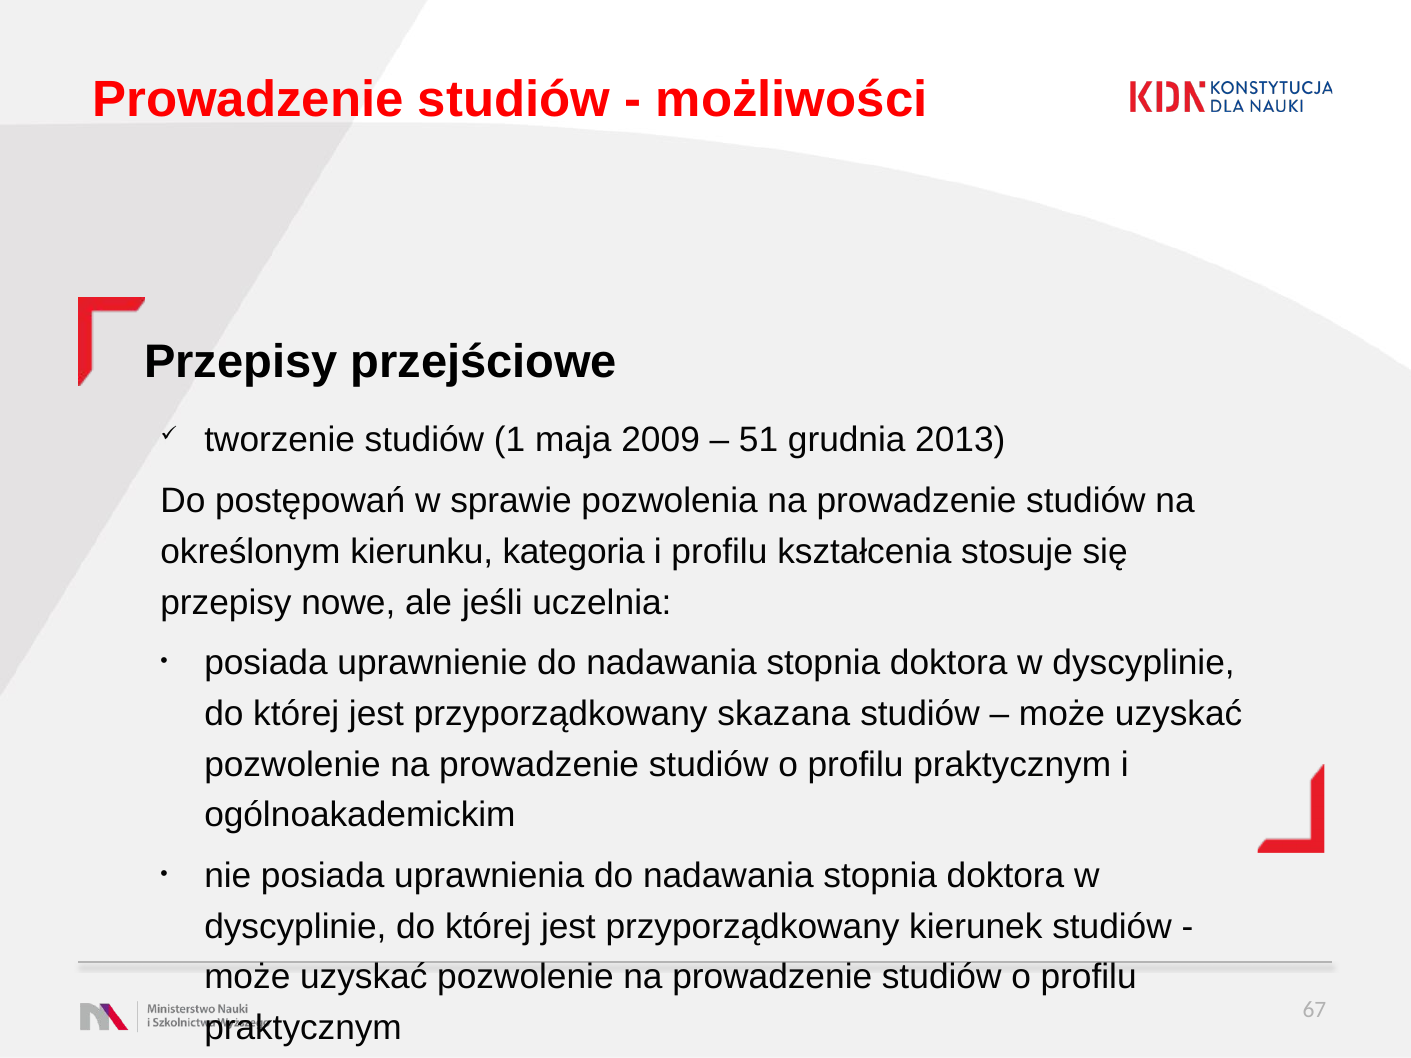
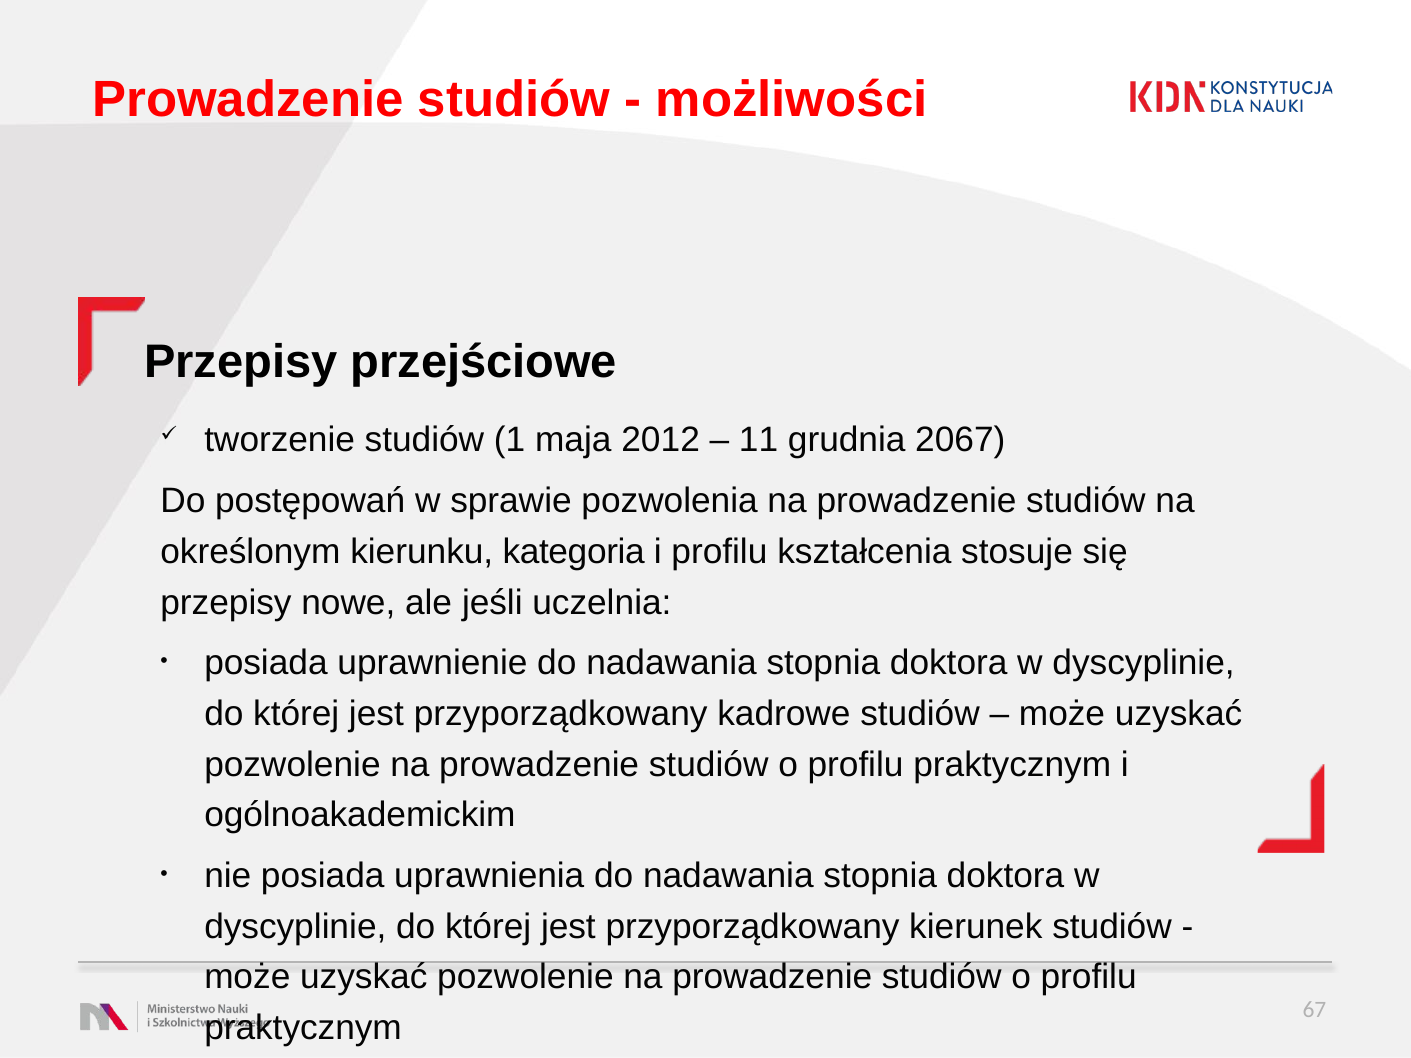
2009: 2009 -> 2012
51: 51 -> 11
2013: 2013 -> 2067
skazana: skazana -> kadrowe
